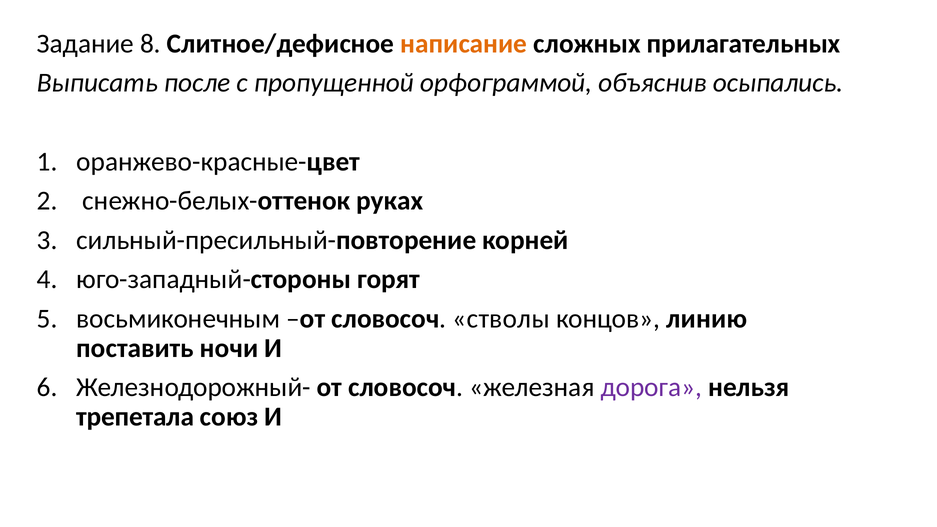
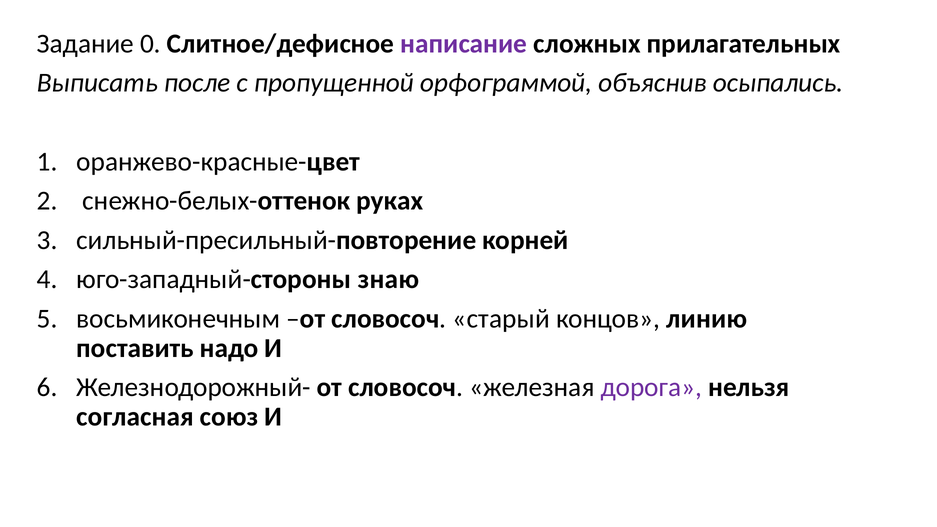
8: 8 -> 0
написание colour: orange -> purple
горят: горят -> знаю
стволы: стволы -> старый
ночи: ночи -> надо
трепетала: трепетала -> согласная
